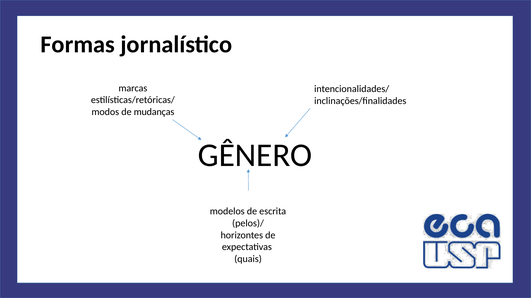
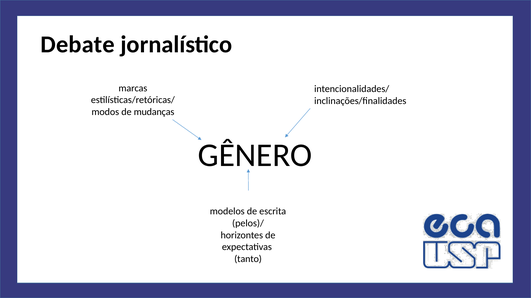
Formas: Formas -> Debate
quais: quais -> tanto
